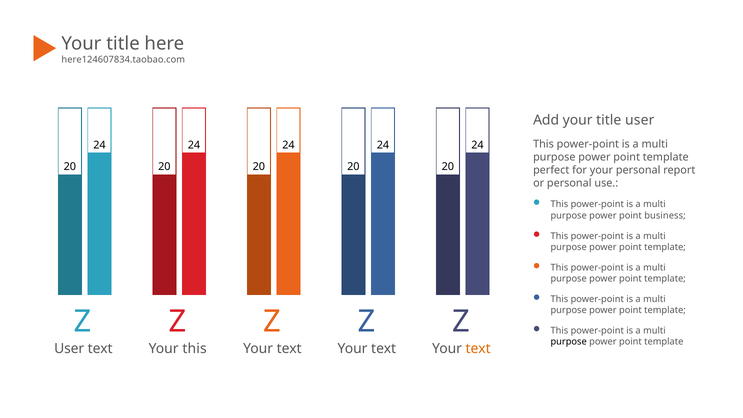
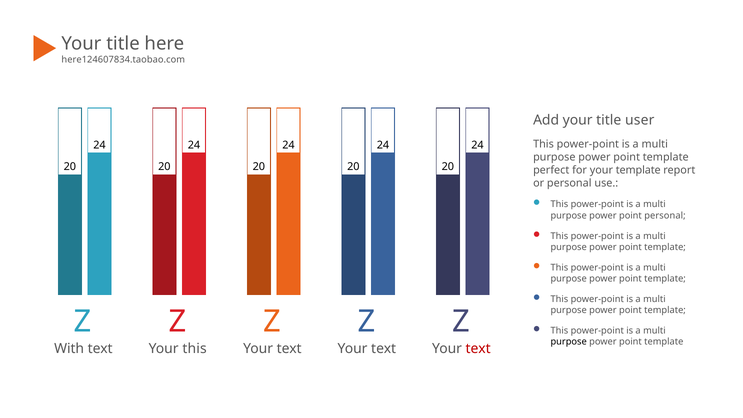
your personal: personal -> template
point business: business -> personal
User at (69, 349): User -> With
text at (478, 349) colour: orange -> red
